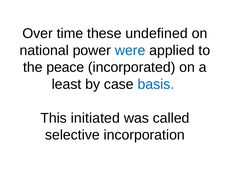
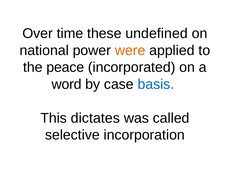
were colour: blue -> orange
least: least -> word
initiated: initiated -> dictates
